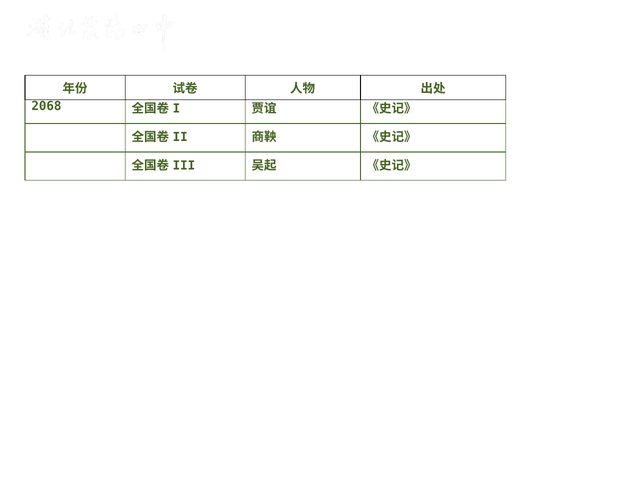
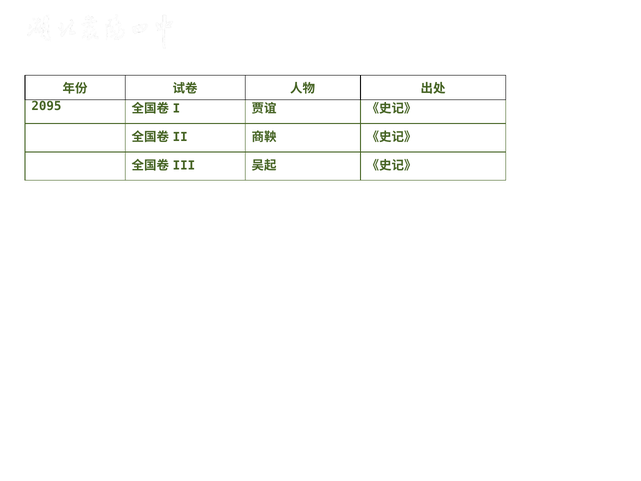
2068: 2068 -> 2095
